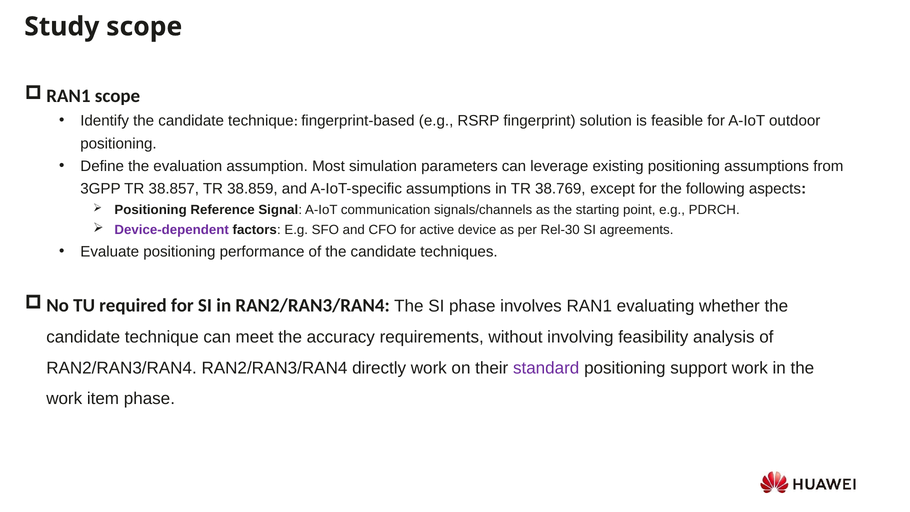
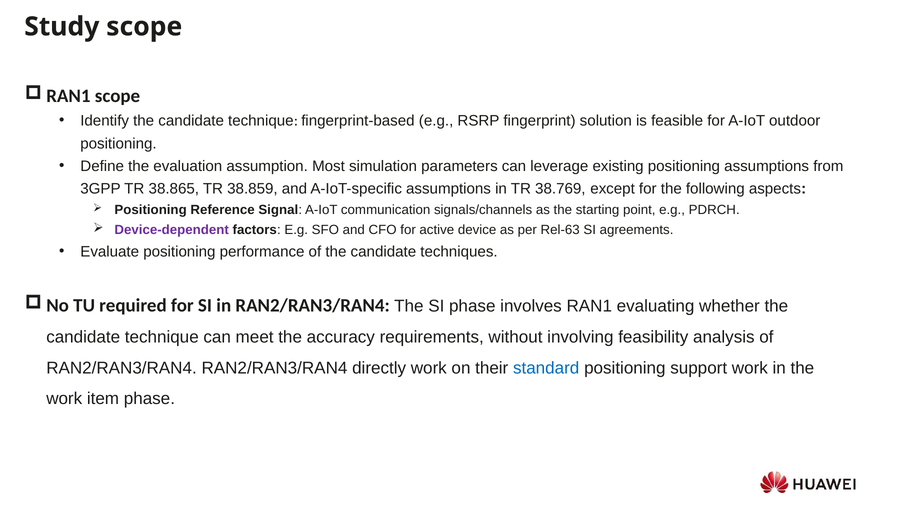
38.857: 38.857 -> 38.865
Rel-30: Rel-30 -> Rel-63
standard colour: purple -> blue
